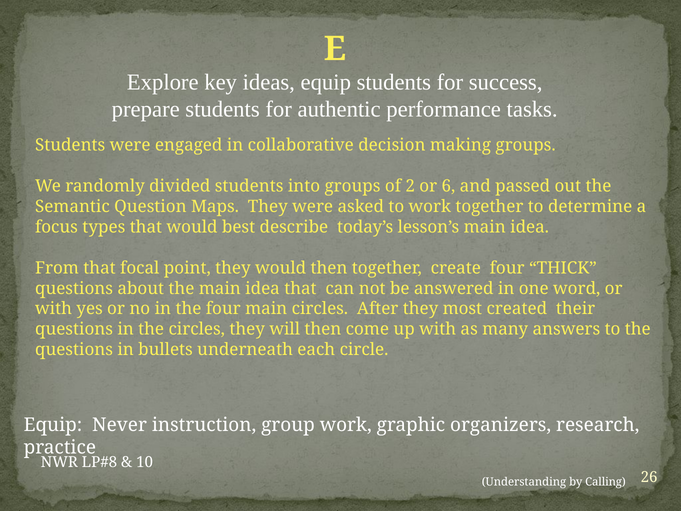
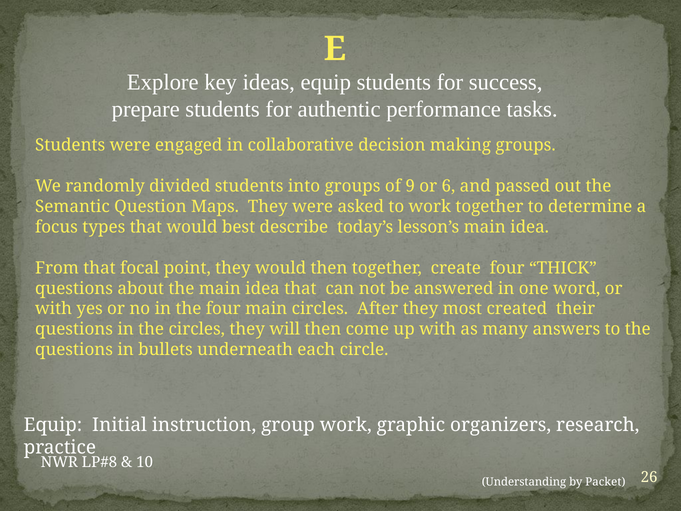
2: 2 -> 9
Never: Never -> Initial
Calling: Calling -> Packet
